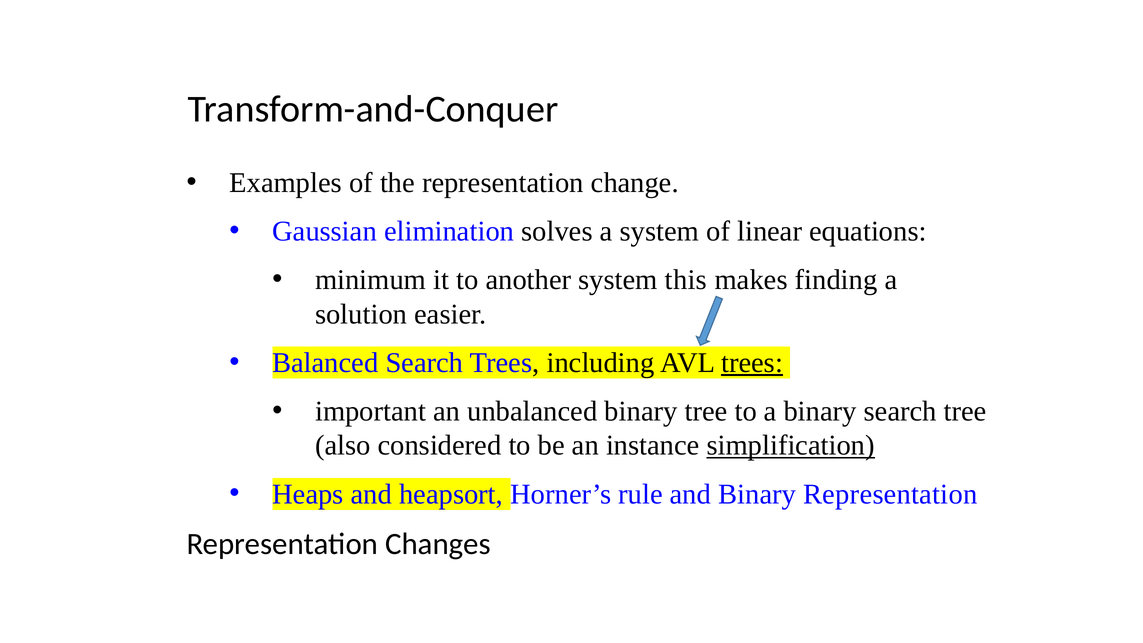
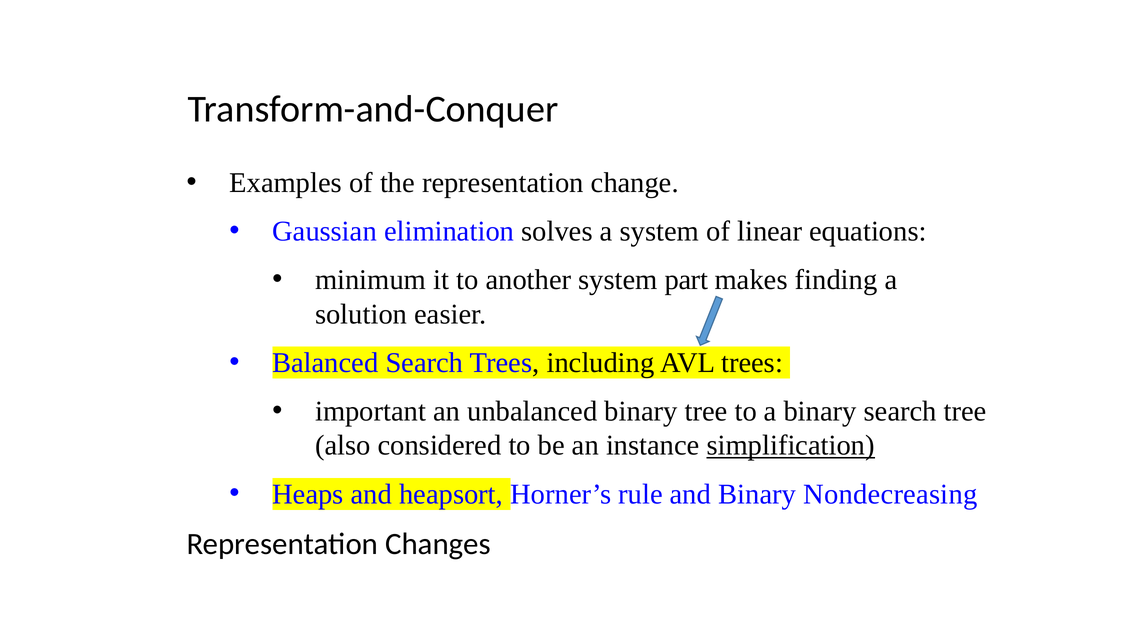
this: this -> part
trees at (752, 363) underline: present -> none
Binary Representation: Representation -> Nondecreasing
